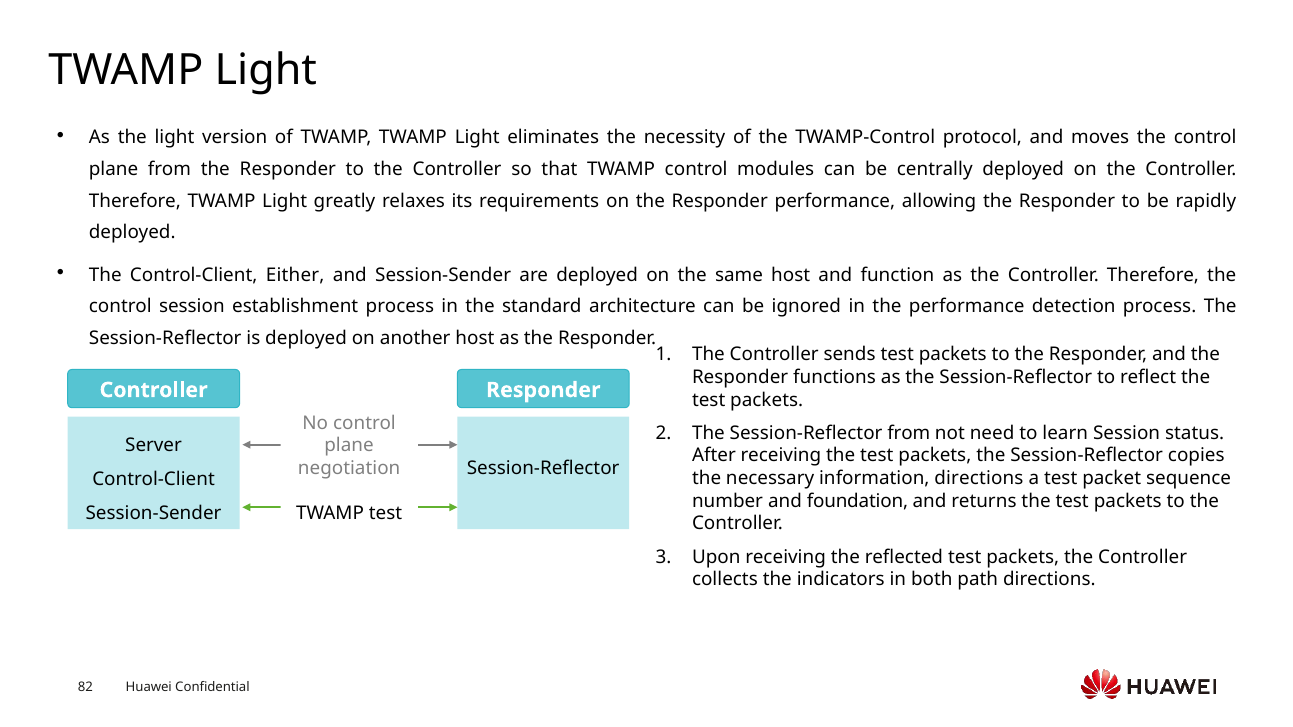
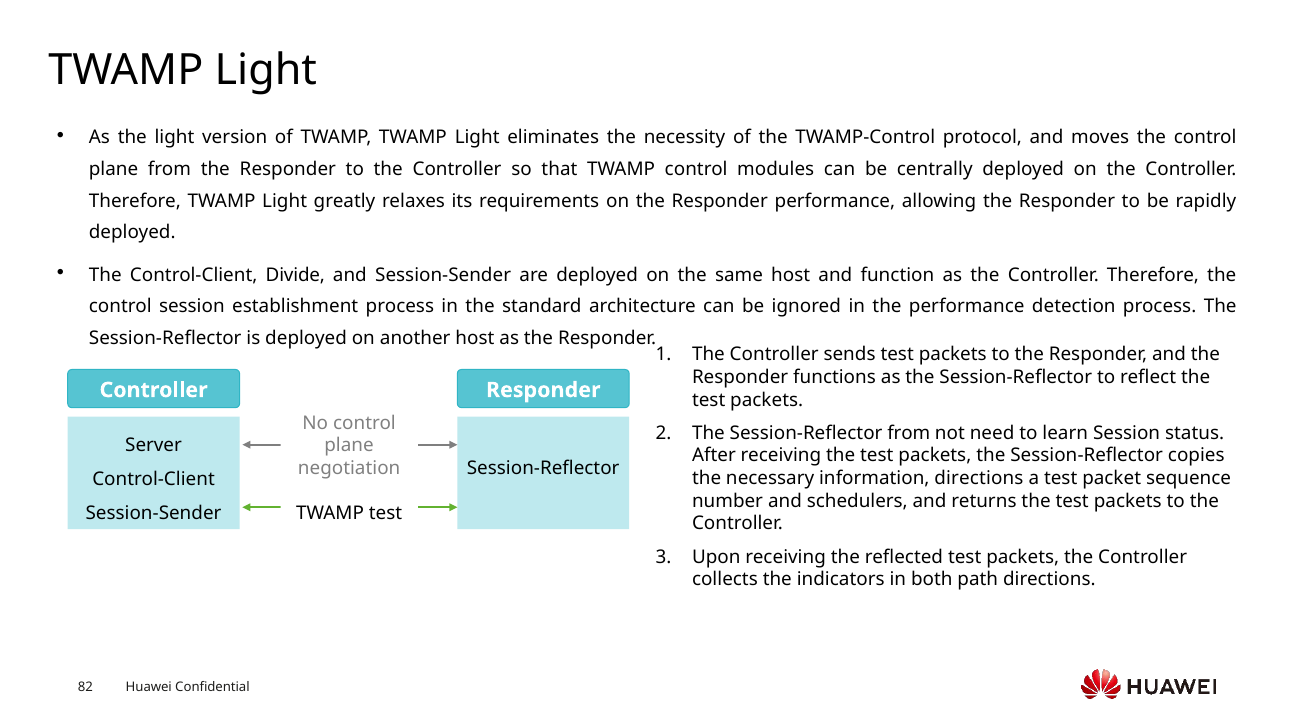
Either: Either -> Divide
foundation: foundation -> schedulers
